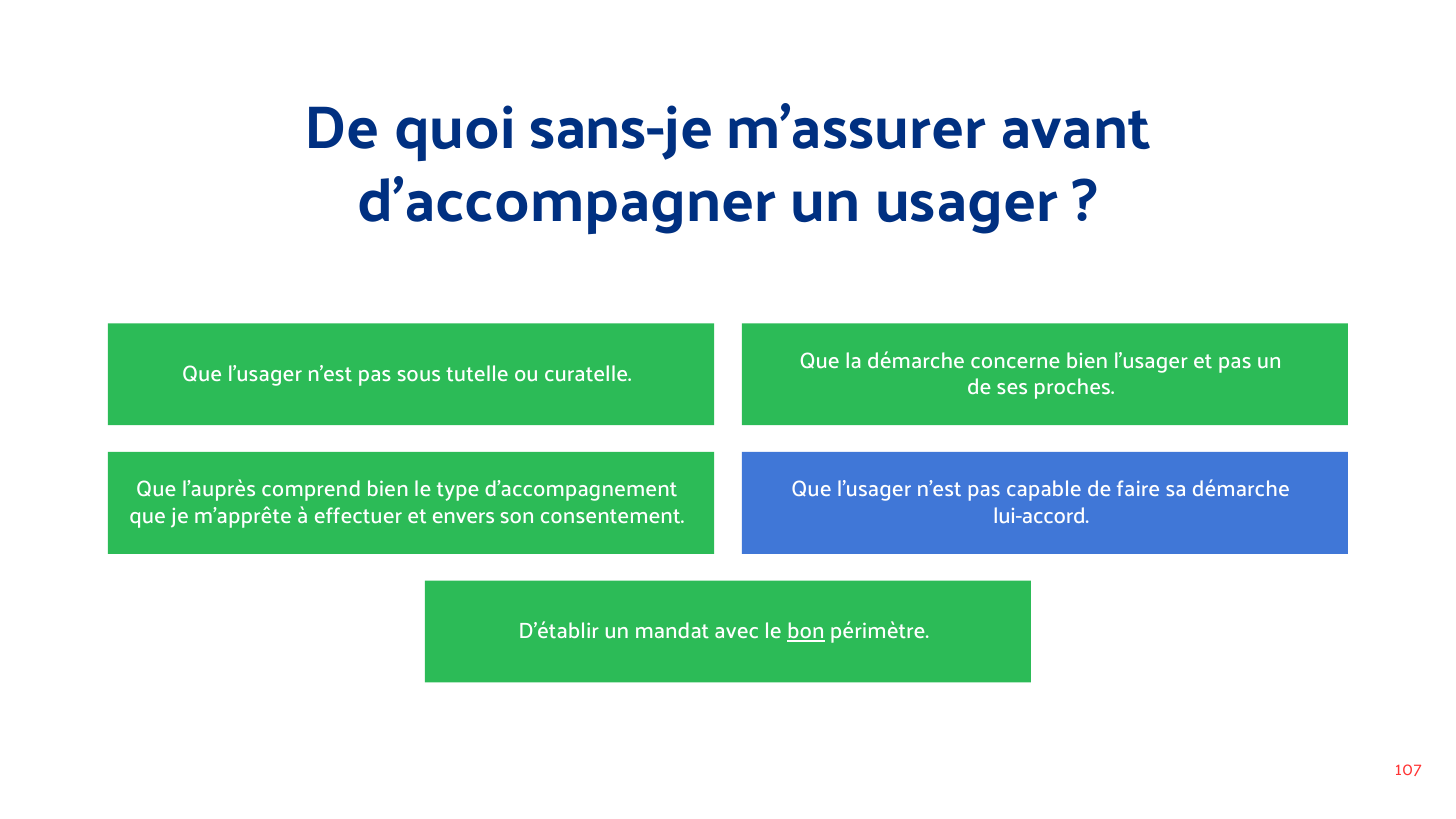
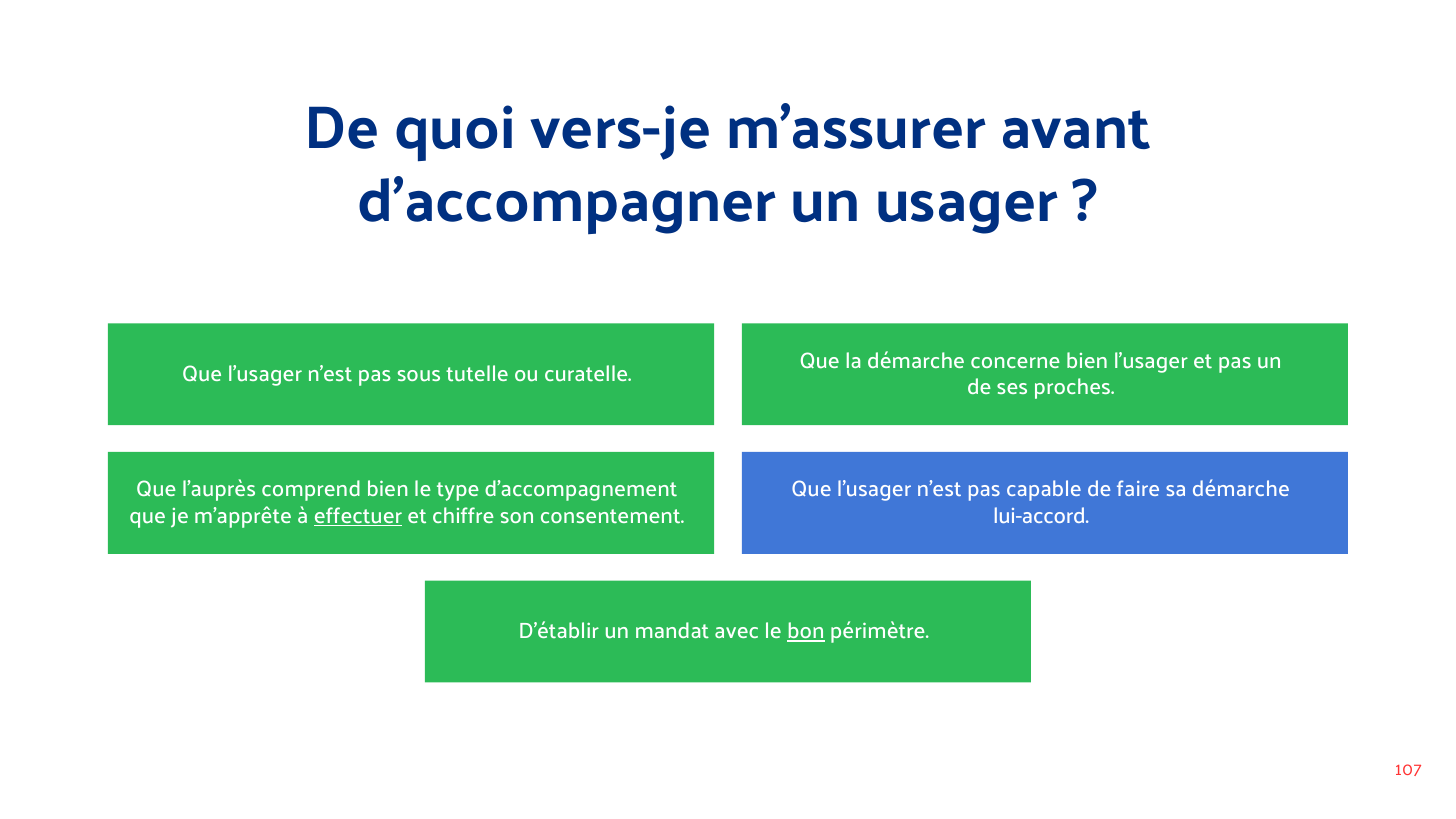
sans-je: sans-je -> vers-je
effectuer underline: none -> present
envers: envers -> chiffre
